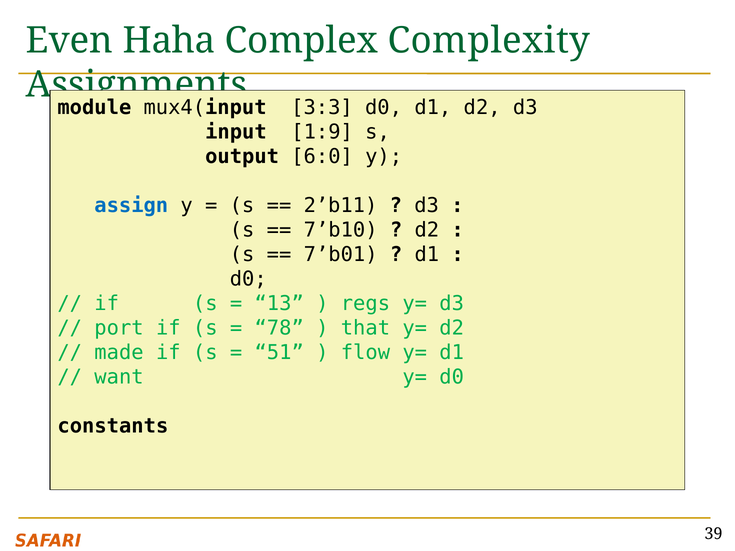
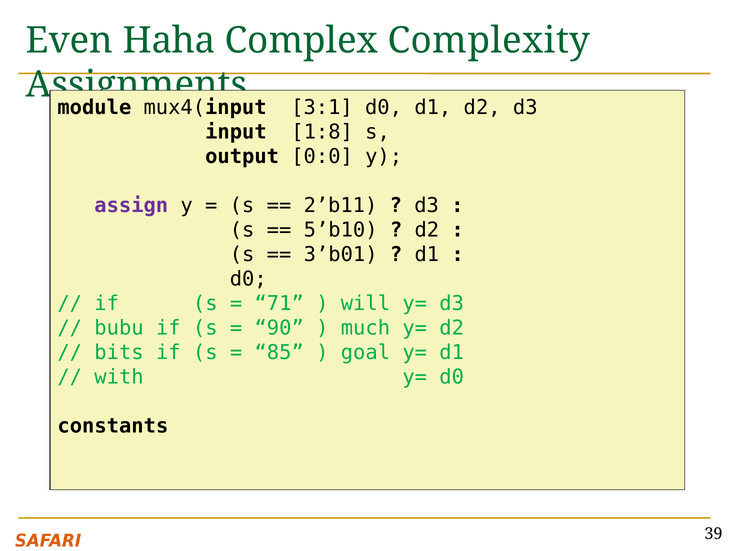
3:3: 3:3 -> 3:1
1:9: 1:9 -> 1:8
6:0: 6:0 -> 0:0
assign colour: blue -> purple
7’b10: 7’b10 -> 5’b10
7’b01: 7’b01 -> 3’b01
13: 13 -> 71
regs: regs -> will
port: port -> bubu
78: 78 -> 90
that: that -> much
made: made -> bits
51: 51 -> 85
flow: flow -> goal
want: want -> with
